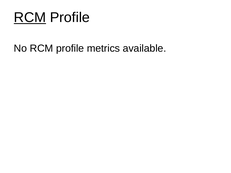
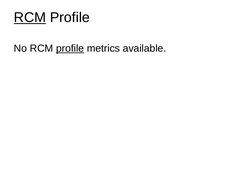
profile at (70, 48) underline: none -> present
